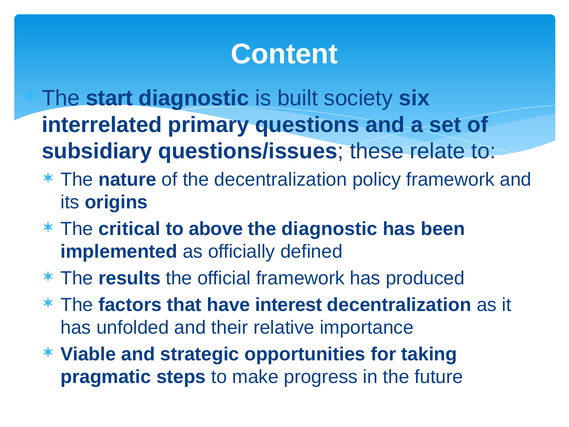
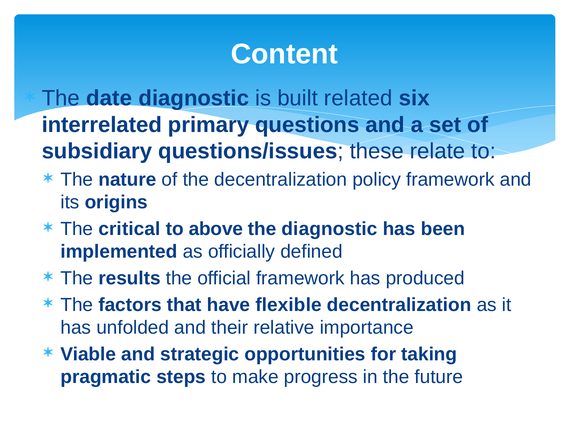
start: start -> date
society: society -> related
interest: interest -> flexible
